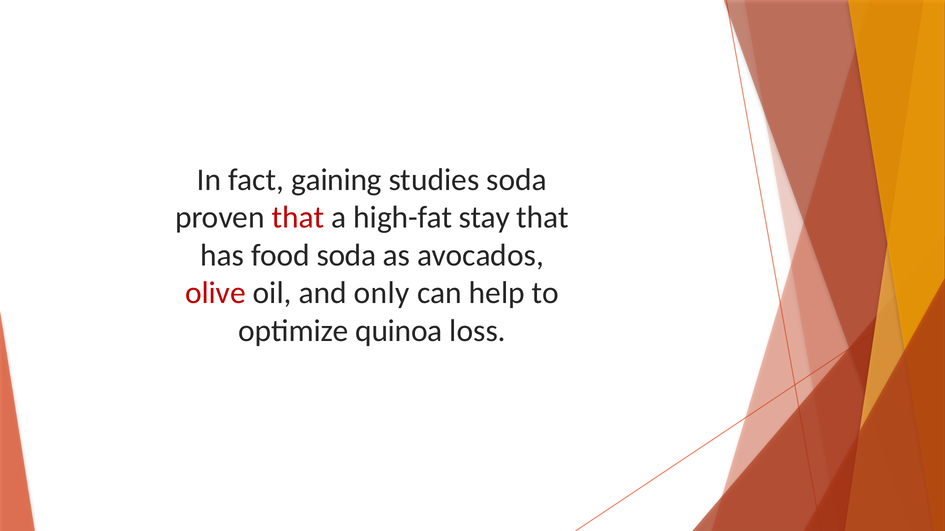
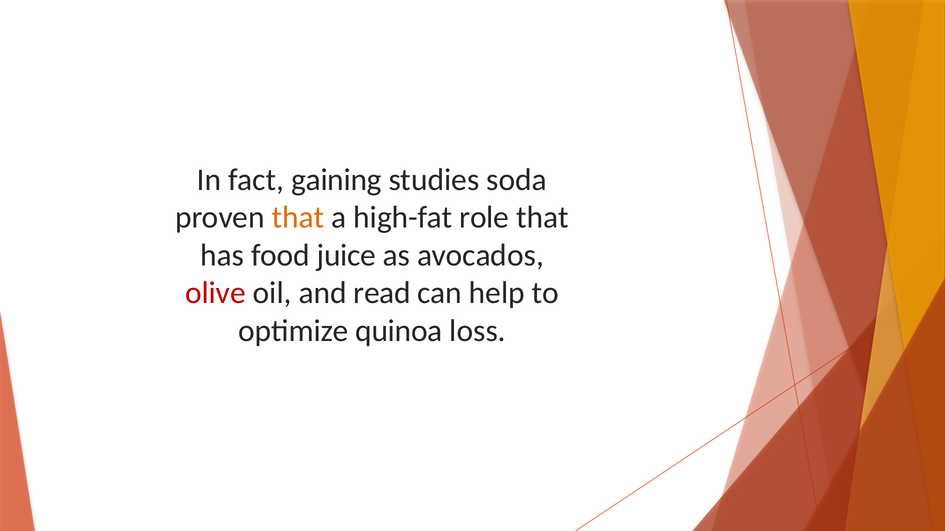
that at (298, 218) colour: red -> orange
stay: stay -> role
food soda: soda -> juice
only: only -> read
